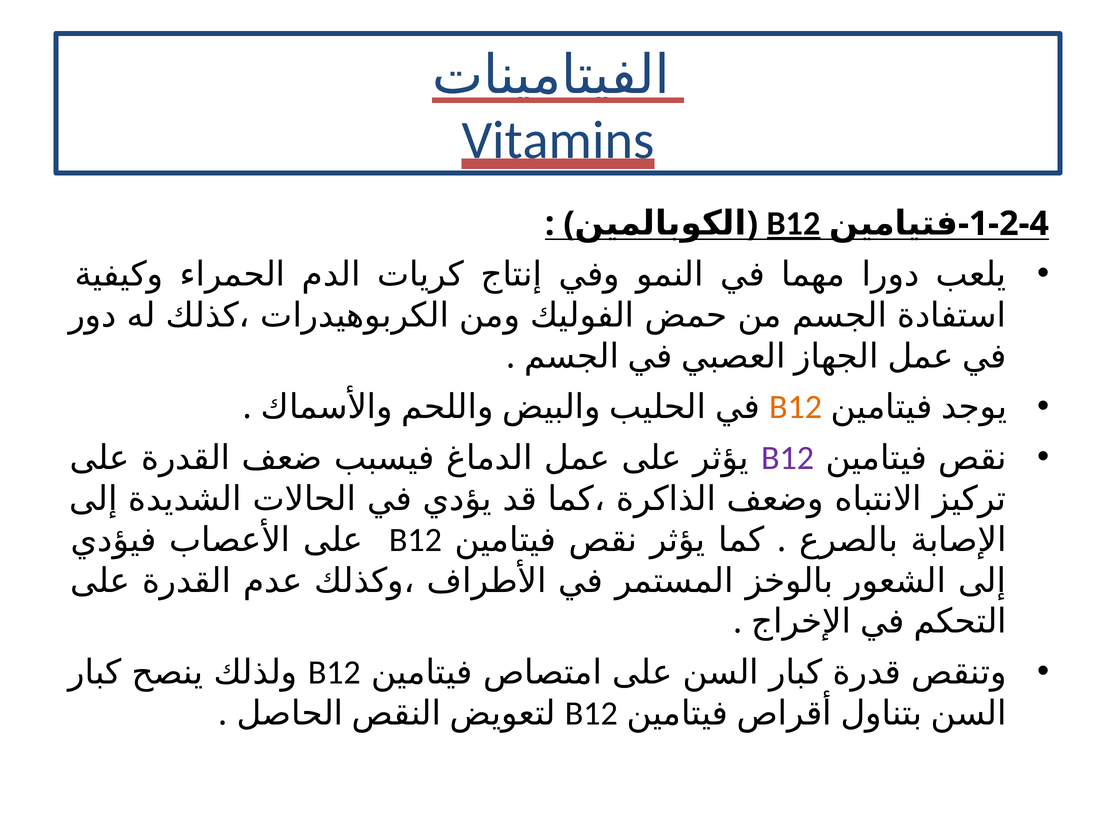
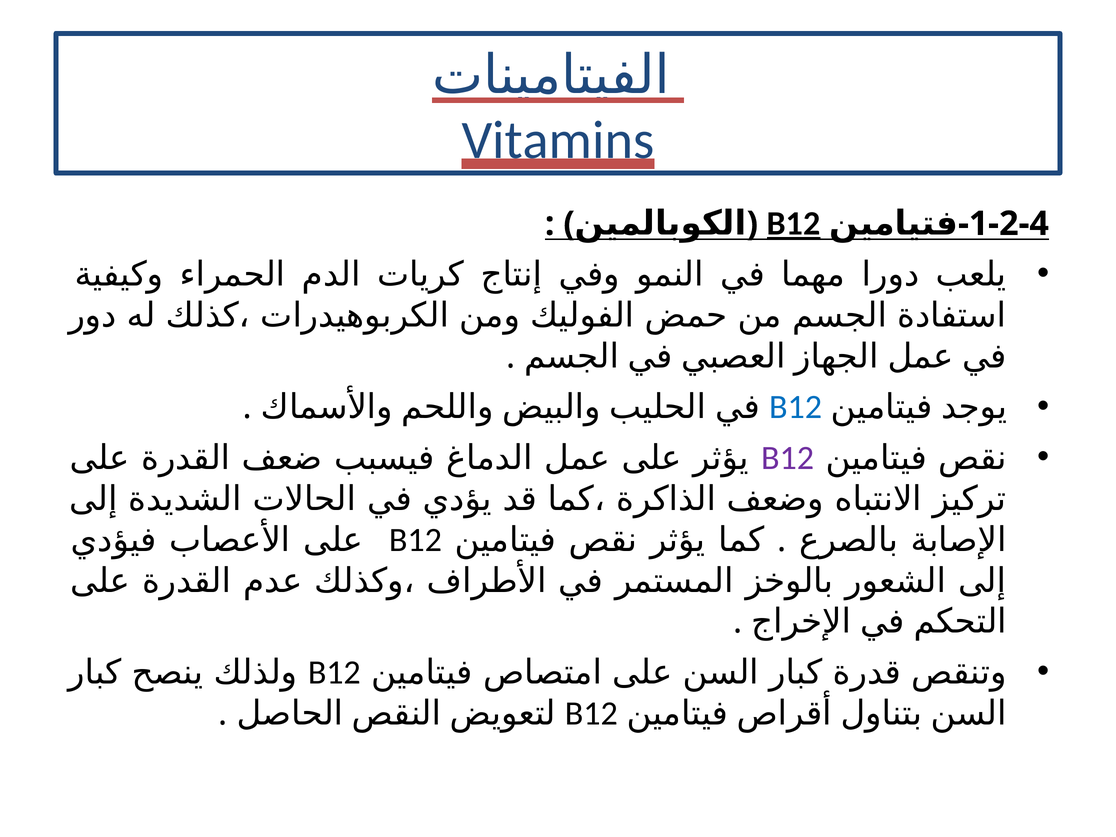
B12 at (796, 407) colour: orange -> blue
